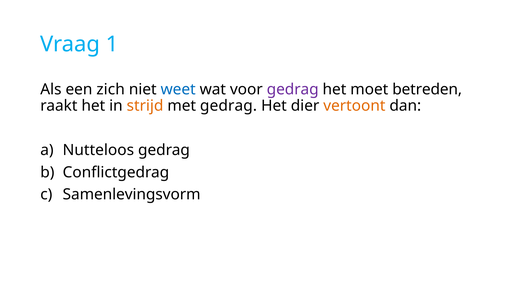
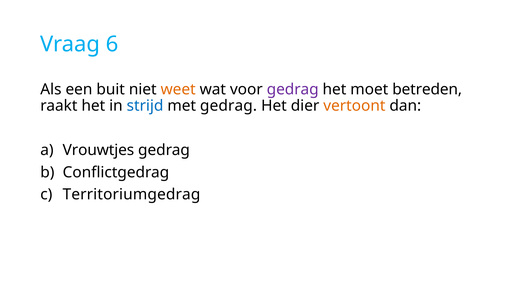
1: 1 -> 6
zich: zich -> buit
weet colour: blue -> orange
strijd colour: orange -> blue
Nutteloos: Nutteloos -> Vrouwtjes
Samenlevingsvorm: Samenlevingsvorm -> Territoriumgedrag
